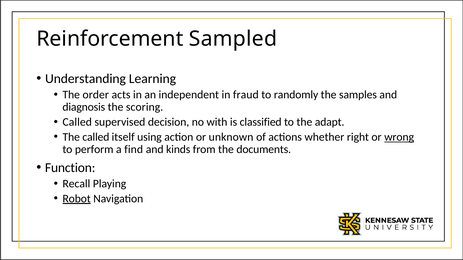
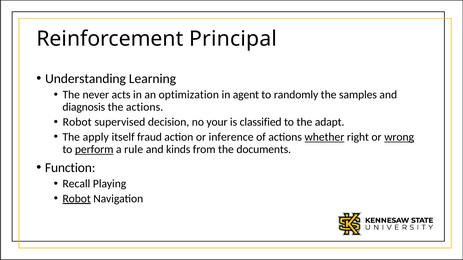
Sampled: Sampled -> Principal
order: order -> never
independent: independent -> optimization
fraud: fraud -> agent
the scoring: scoring -> actions
Called at (77, 122): Called -> Robot
with: with -> your
The called: called -> apply
using: using -> fraud
unknown: unknown -> inference
whether underline: none -> present
perform underline: none -> present
find: find -> rule
